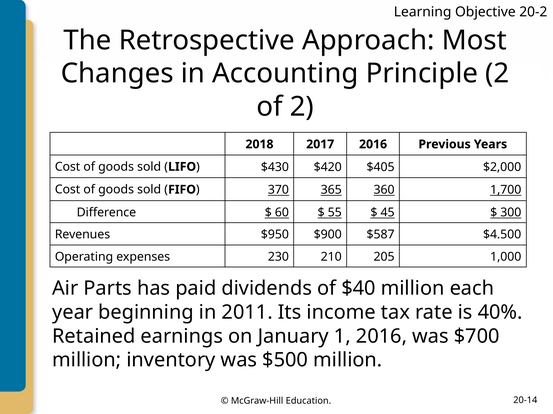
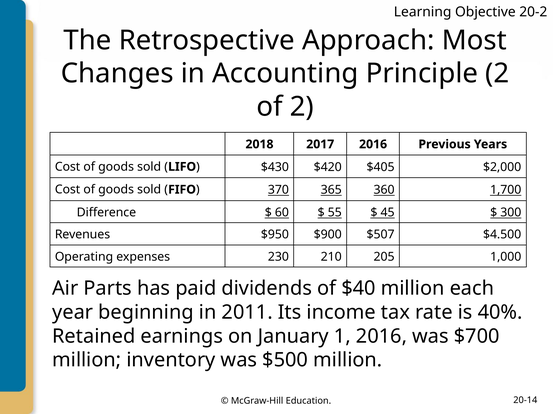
$587: $587 -> $507
